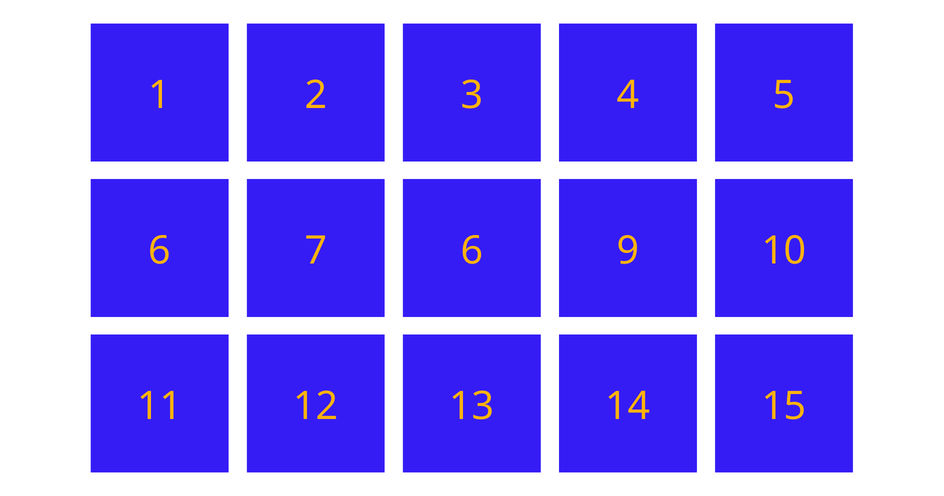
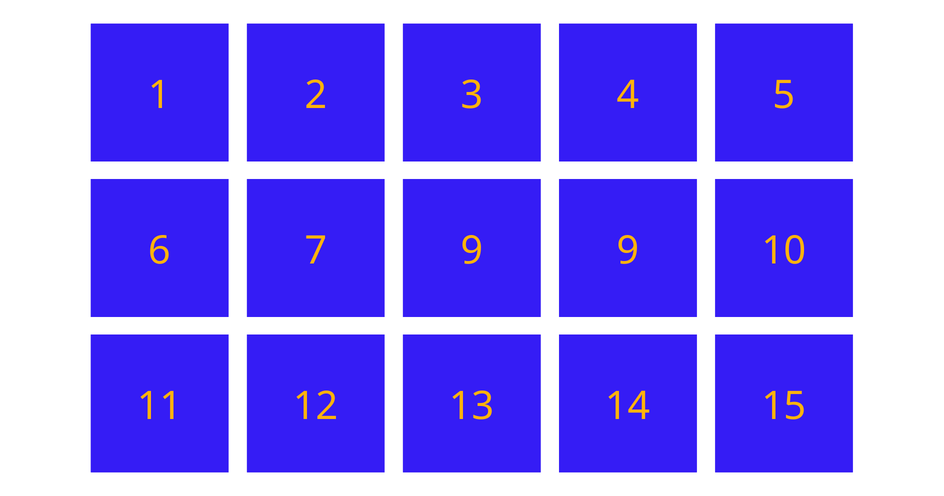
6 at (472, 251): 6 -> 9
